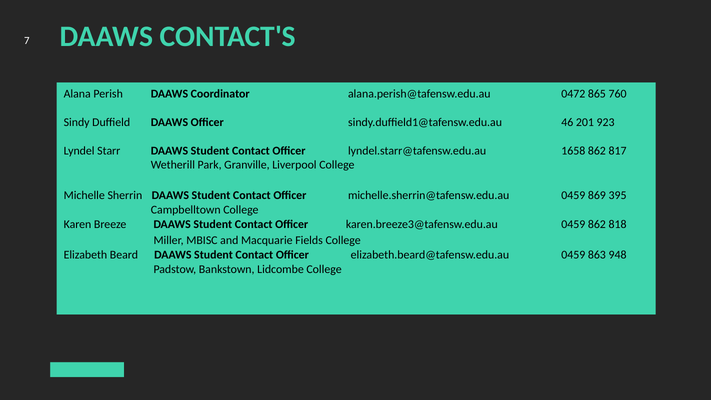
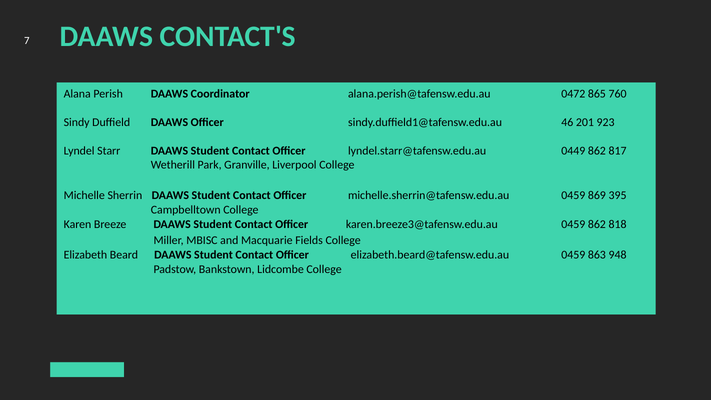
1658: 1658 -> 0449
